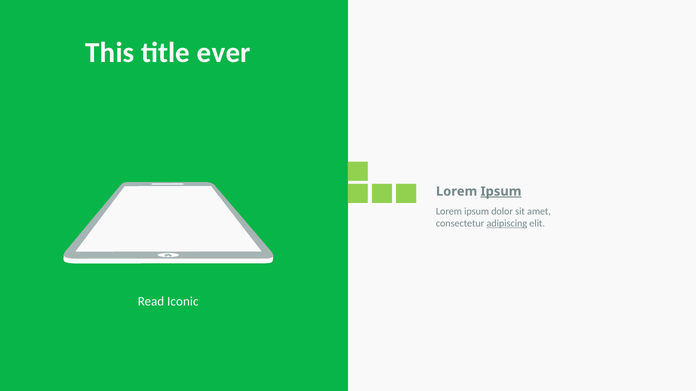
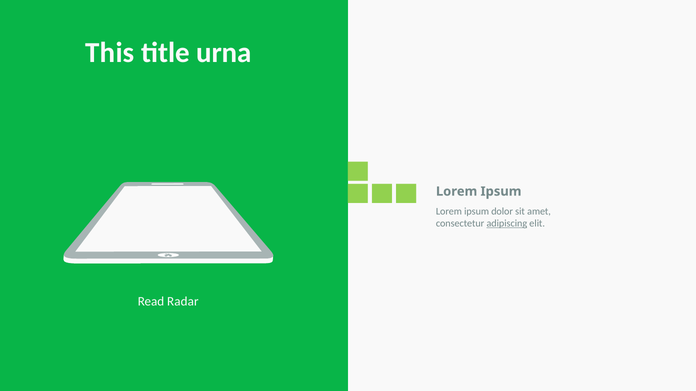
ever: ever -> urna
Ipsum at (501, 192) underline: present -> none
Iconic: Iconic -> Radar
